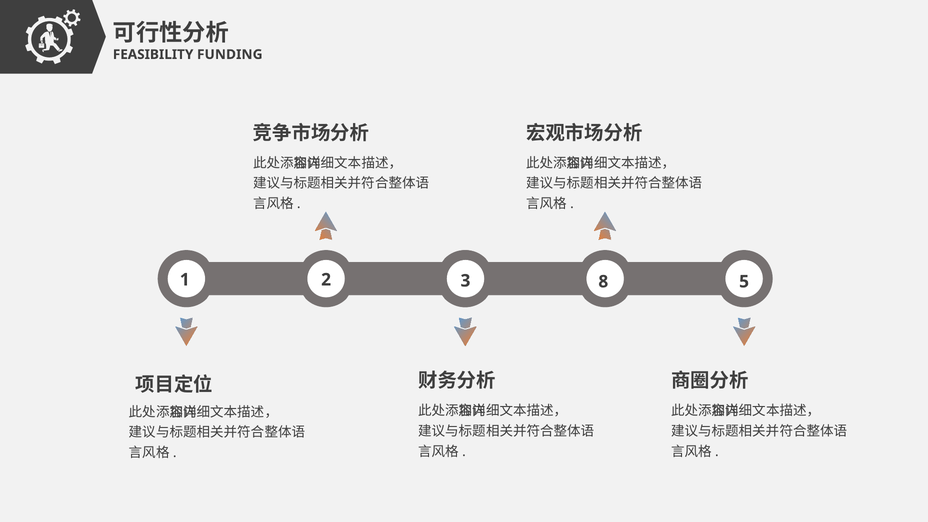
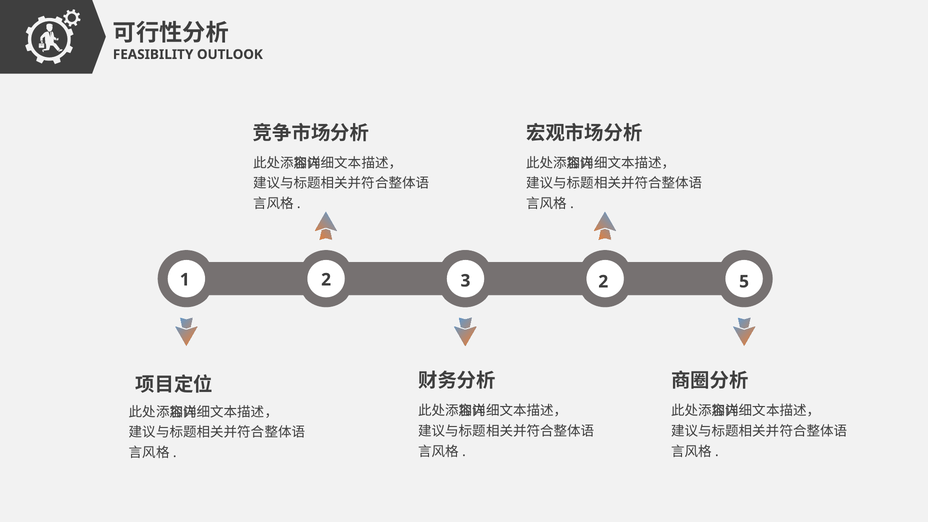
FUNDING: FUNDING -> OUTLOOK
3 8: 8 -> 2
